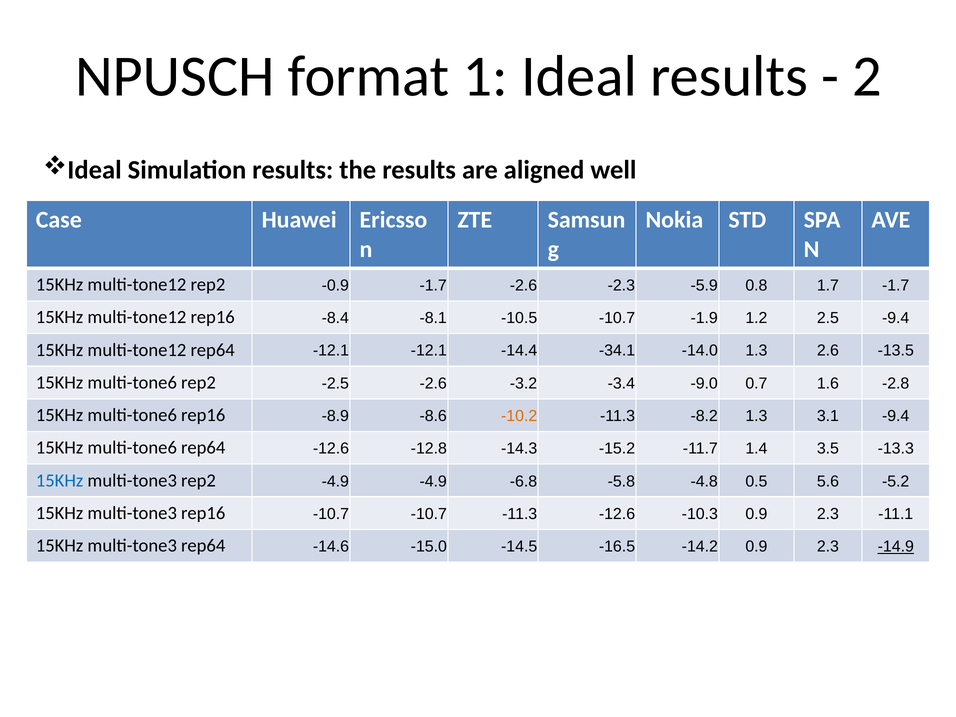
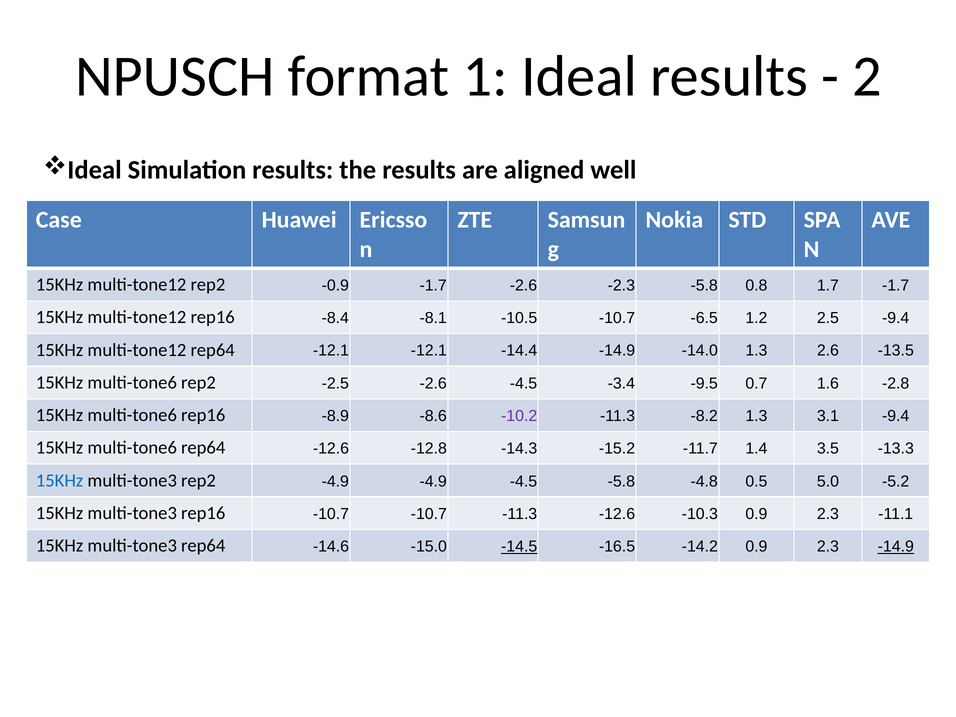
-2.3 -5.9: -5.9 -> -5.8
-1.9: -1.9 -> -6.5
-14.4 -34.1: -34.1 -> -14.9
-2.6 -3.2: -3.2 -> -4.5
-9.0: -9.0 -> -9.5
-10.2 colour: orange -> purple
-4.9 -6.8: -6.8 -> -4.5
5.6: 5.6 -> 5.0
-14.5 underline: none -> present
